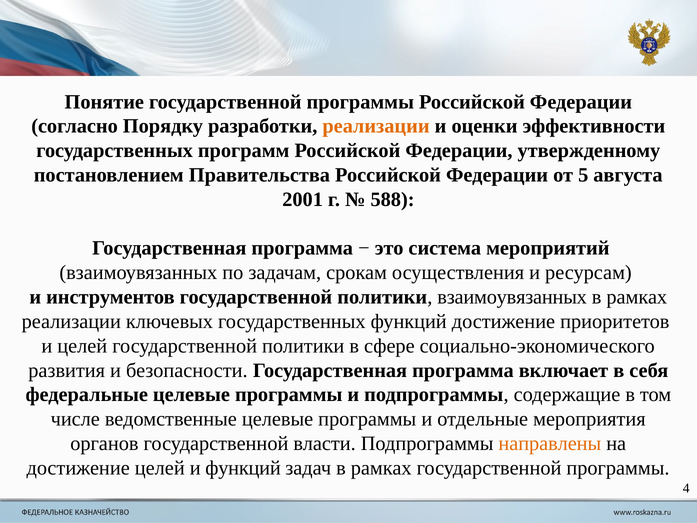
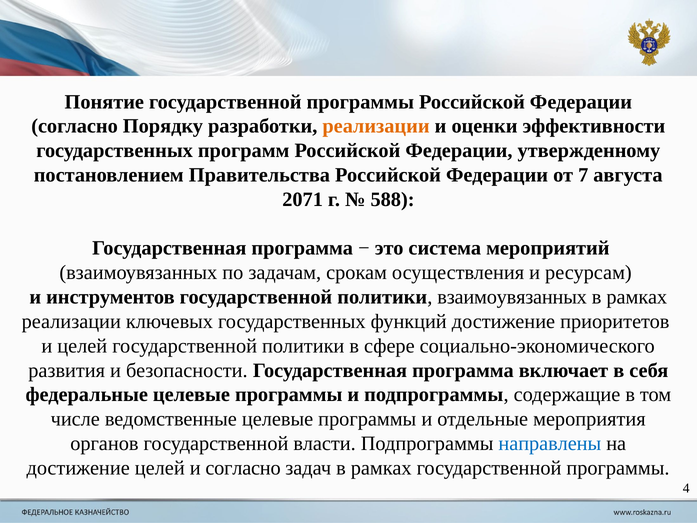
5: 5 -> 7
2001: 2001 -> 2071
направлены colour: orange -> blue
и функций: функций -> согласно
